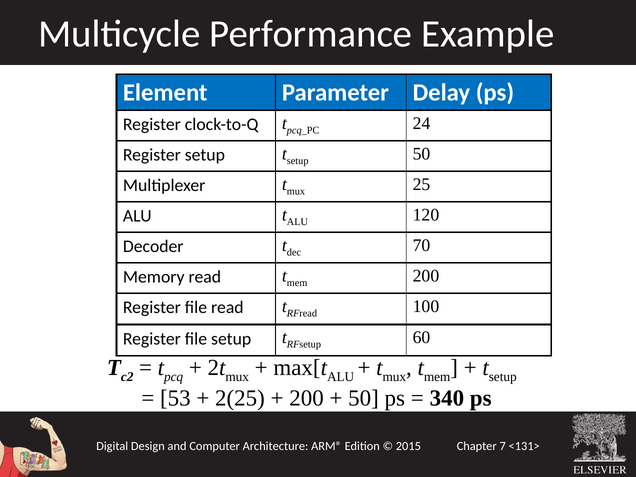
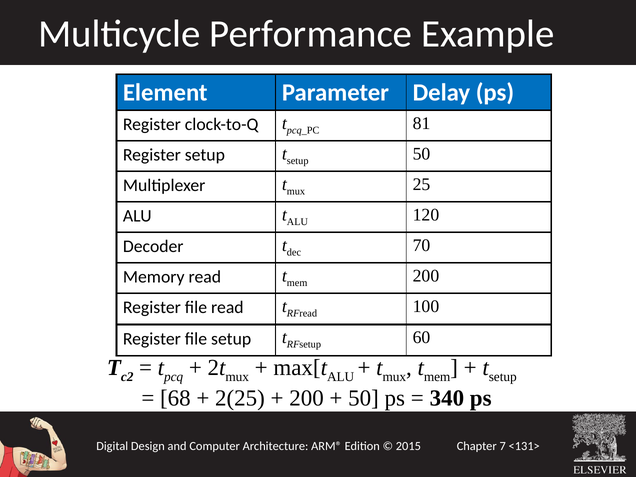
24: 24 -> 81
53: 53 -> 68
